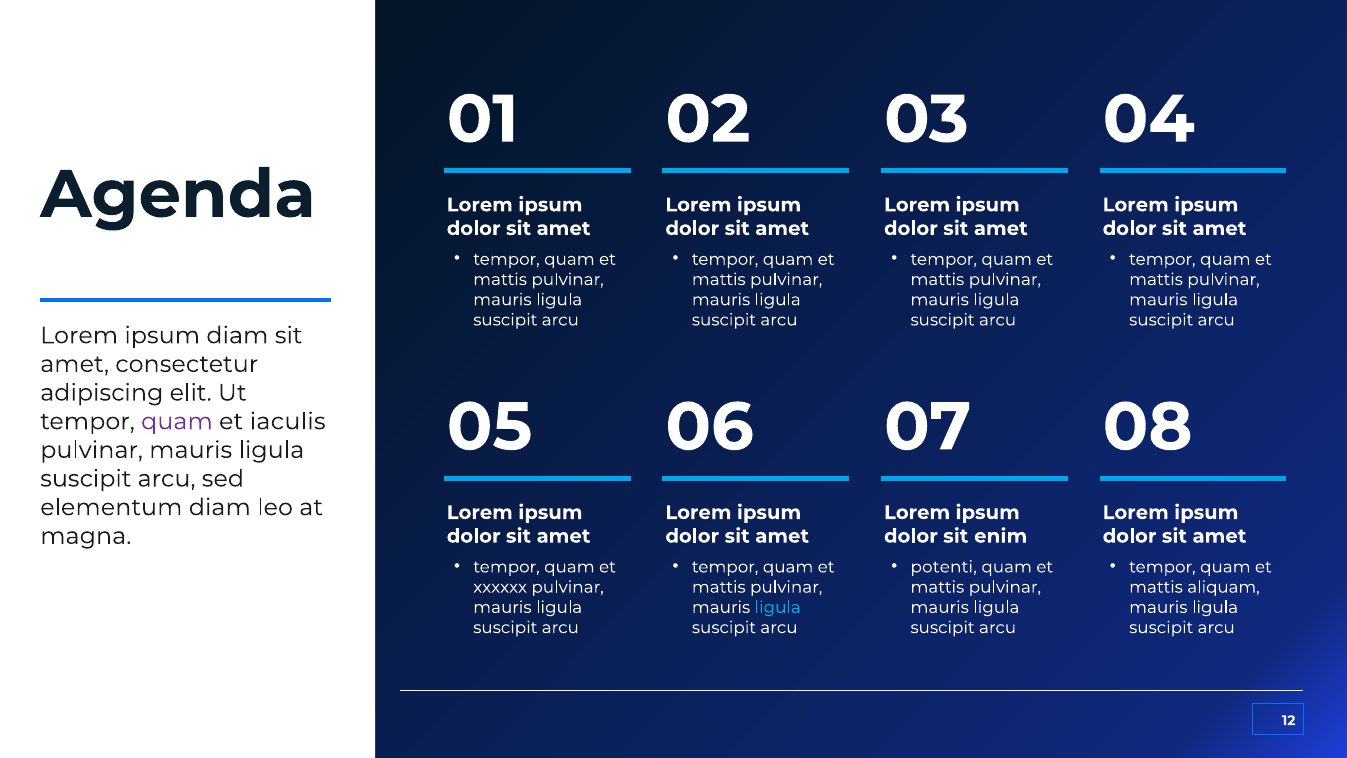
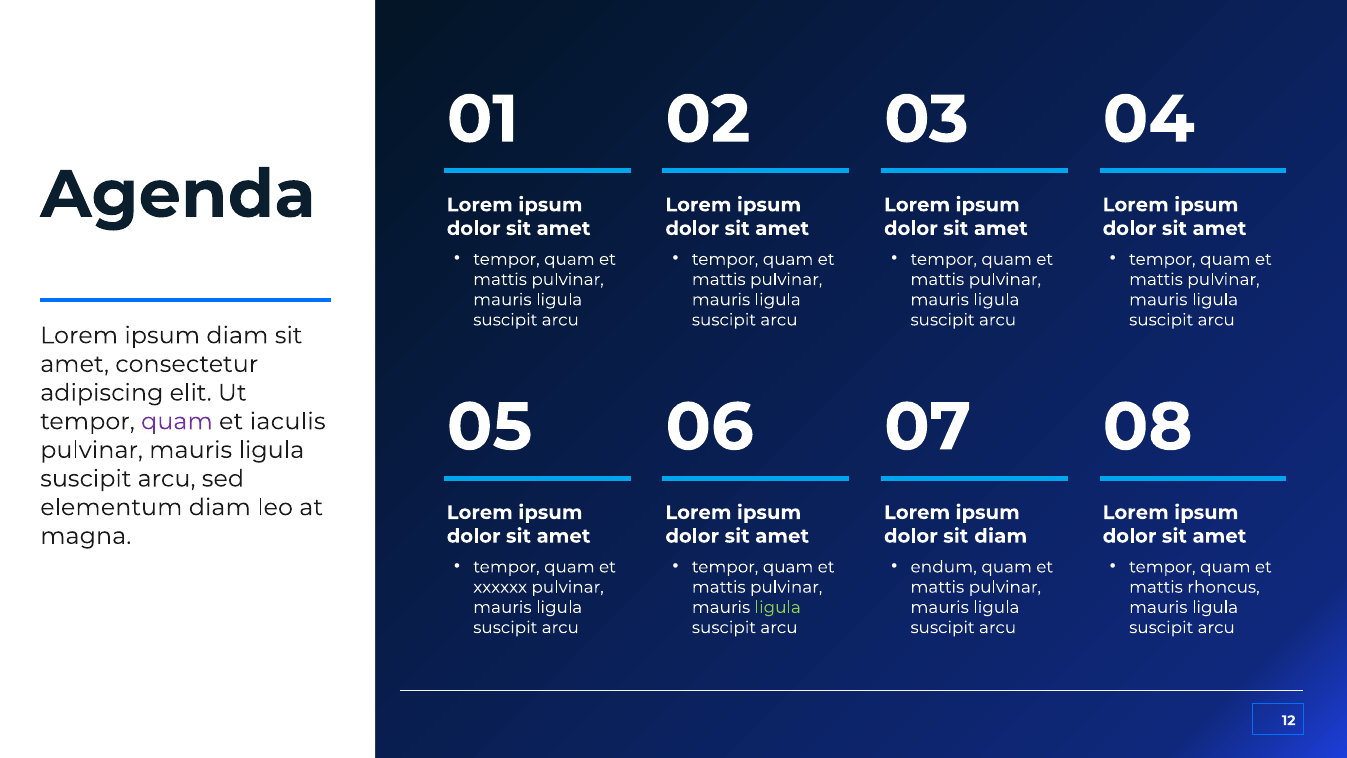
sit enim: enim -> diam
potenti: potenti -> endum
aliquam: aliquam -> rhoncus
ligula at (778, 607) colour: light blue -> light green
